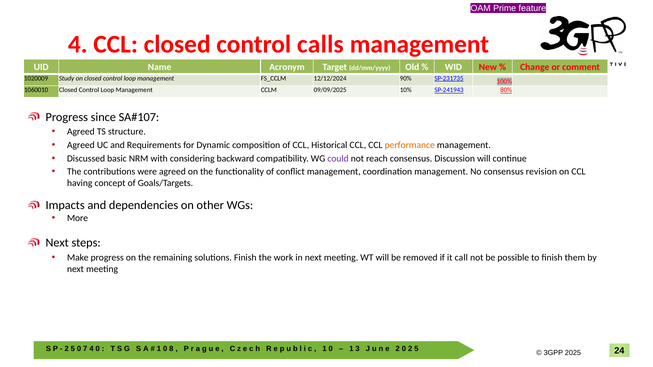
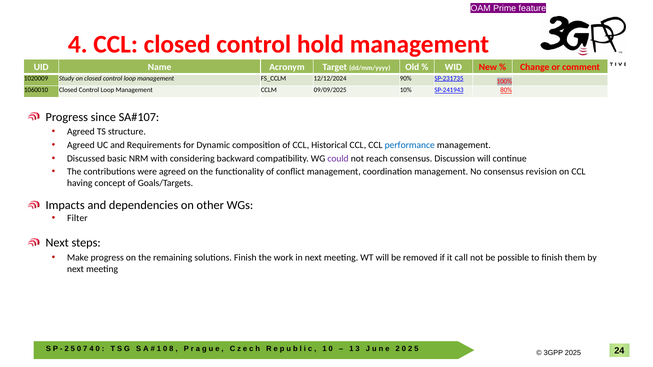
calls: calls -> hold
performance colour: orange -> blue
More: More -> Filter
